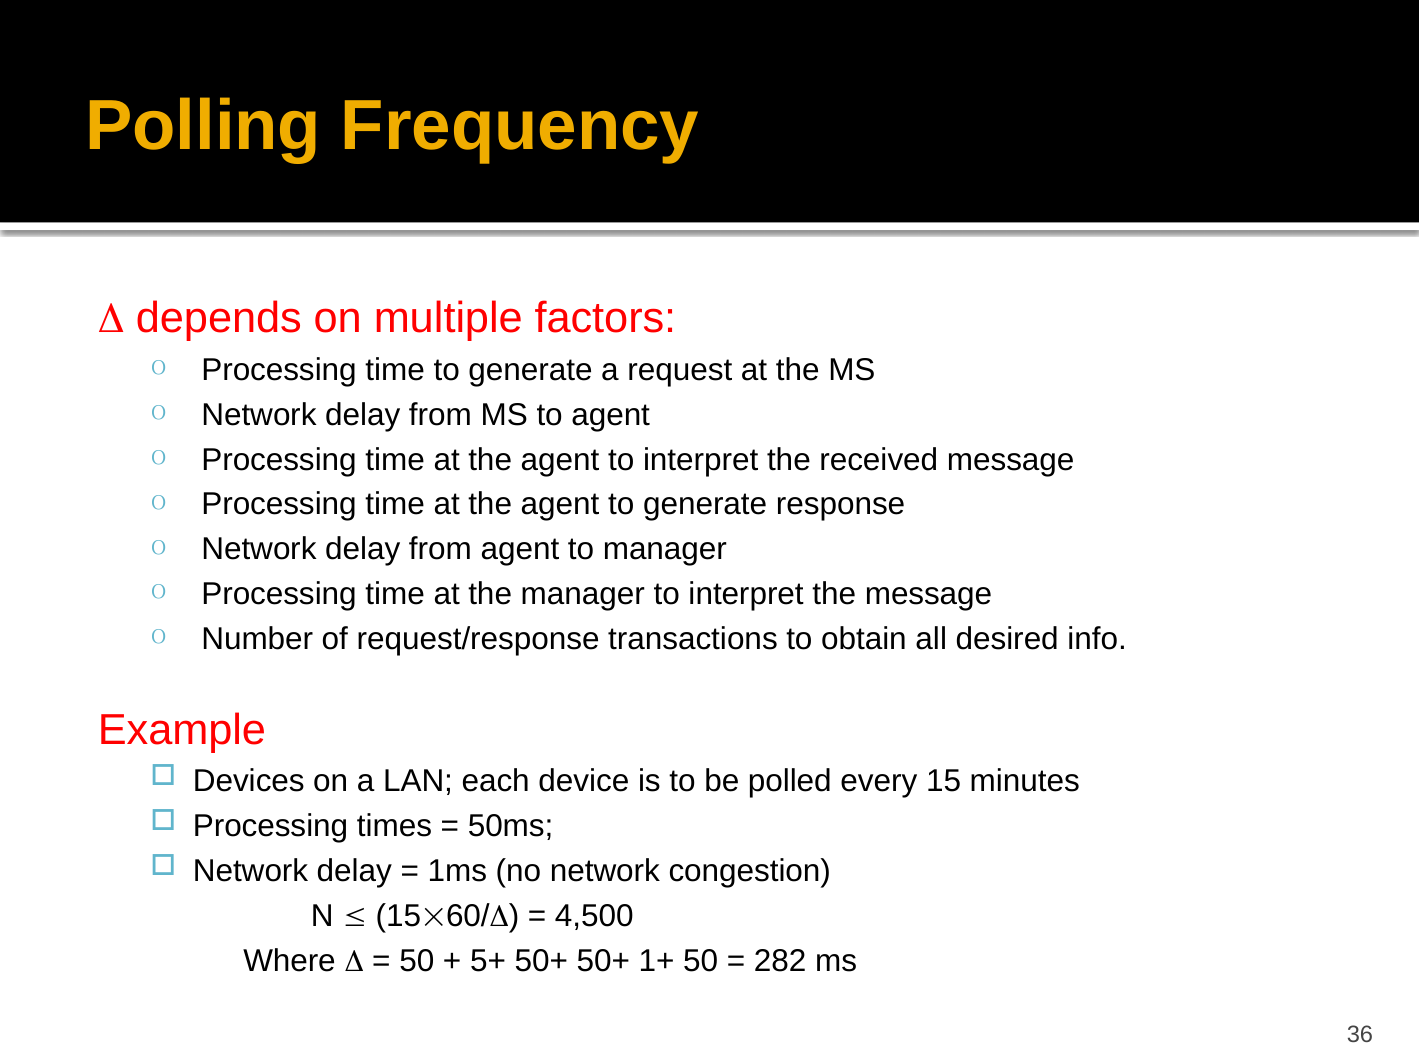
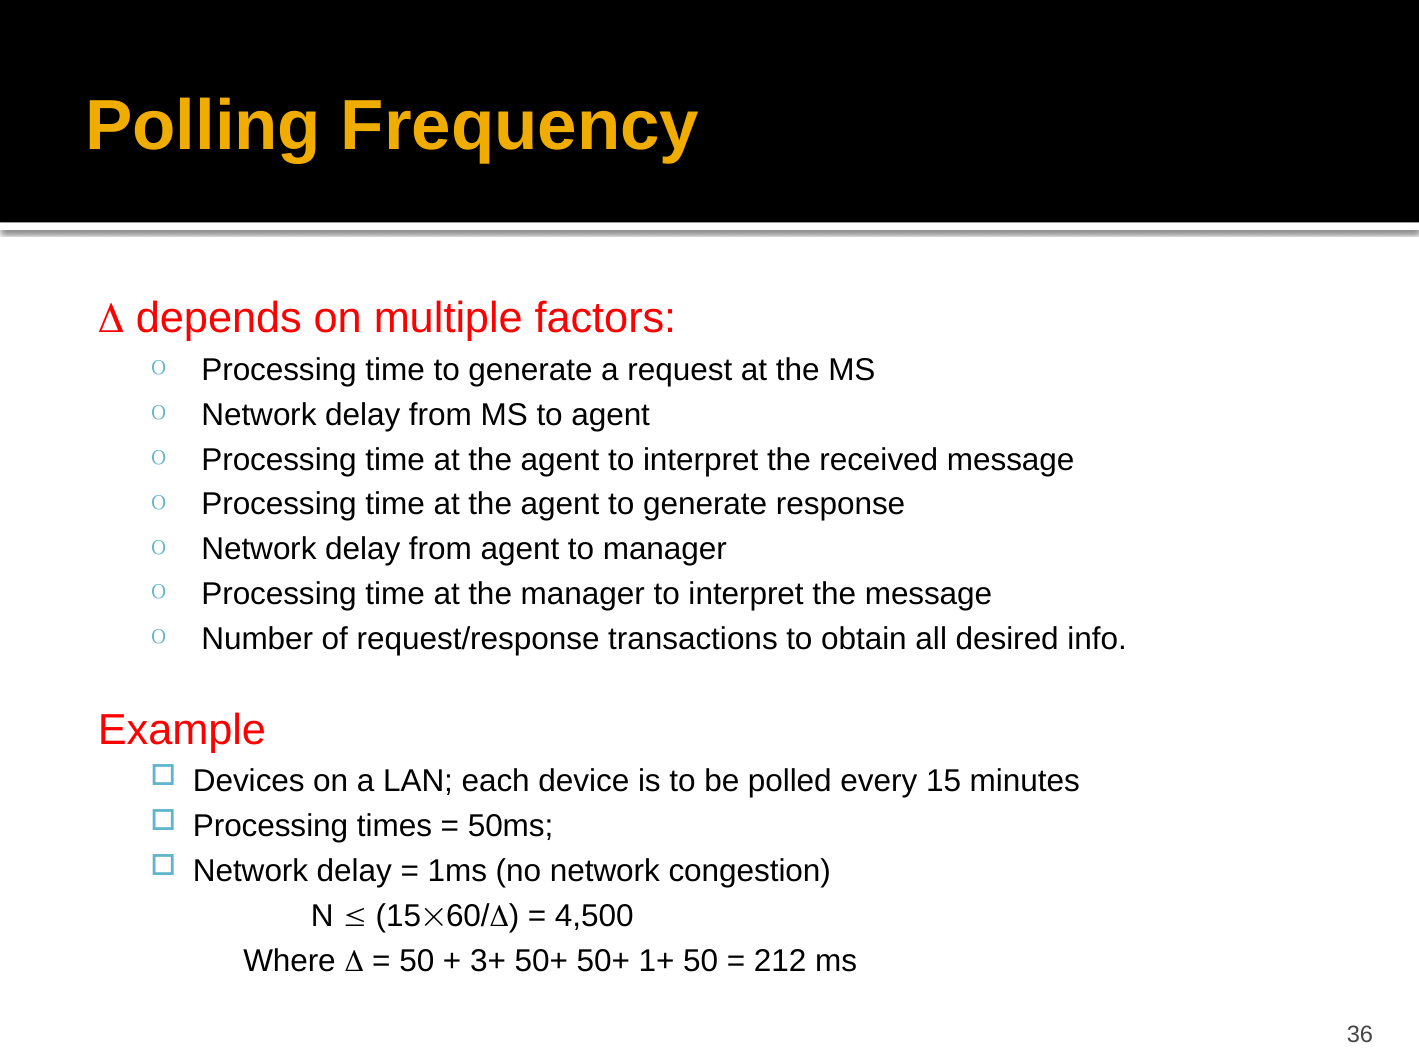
5+: 5+ -> 3+
282: 282 -> 212
